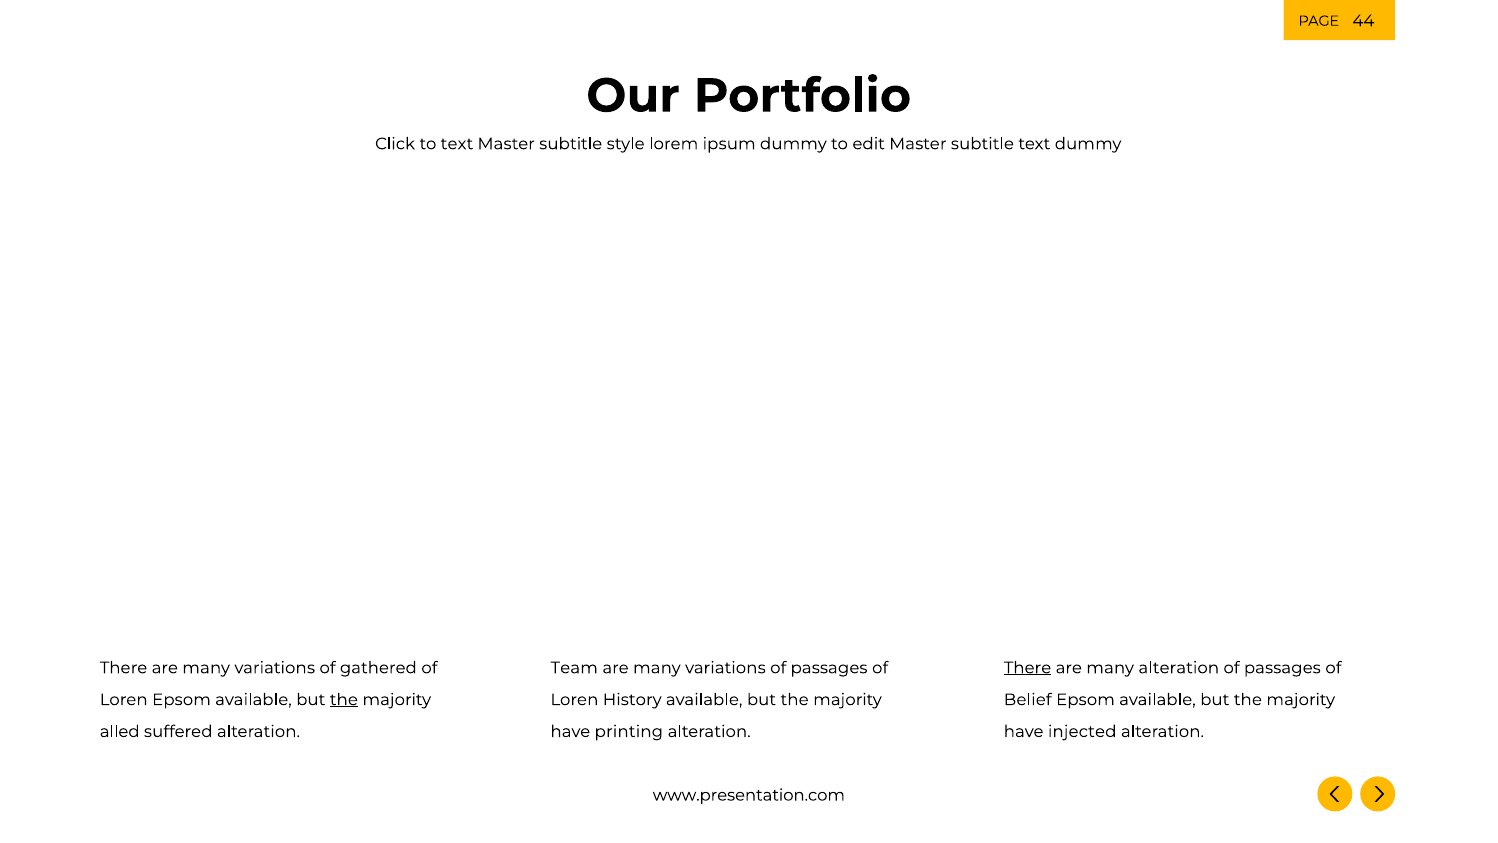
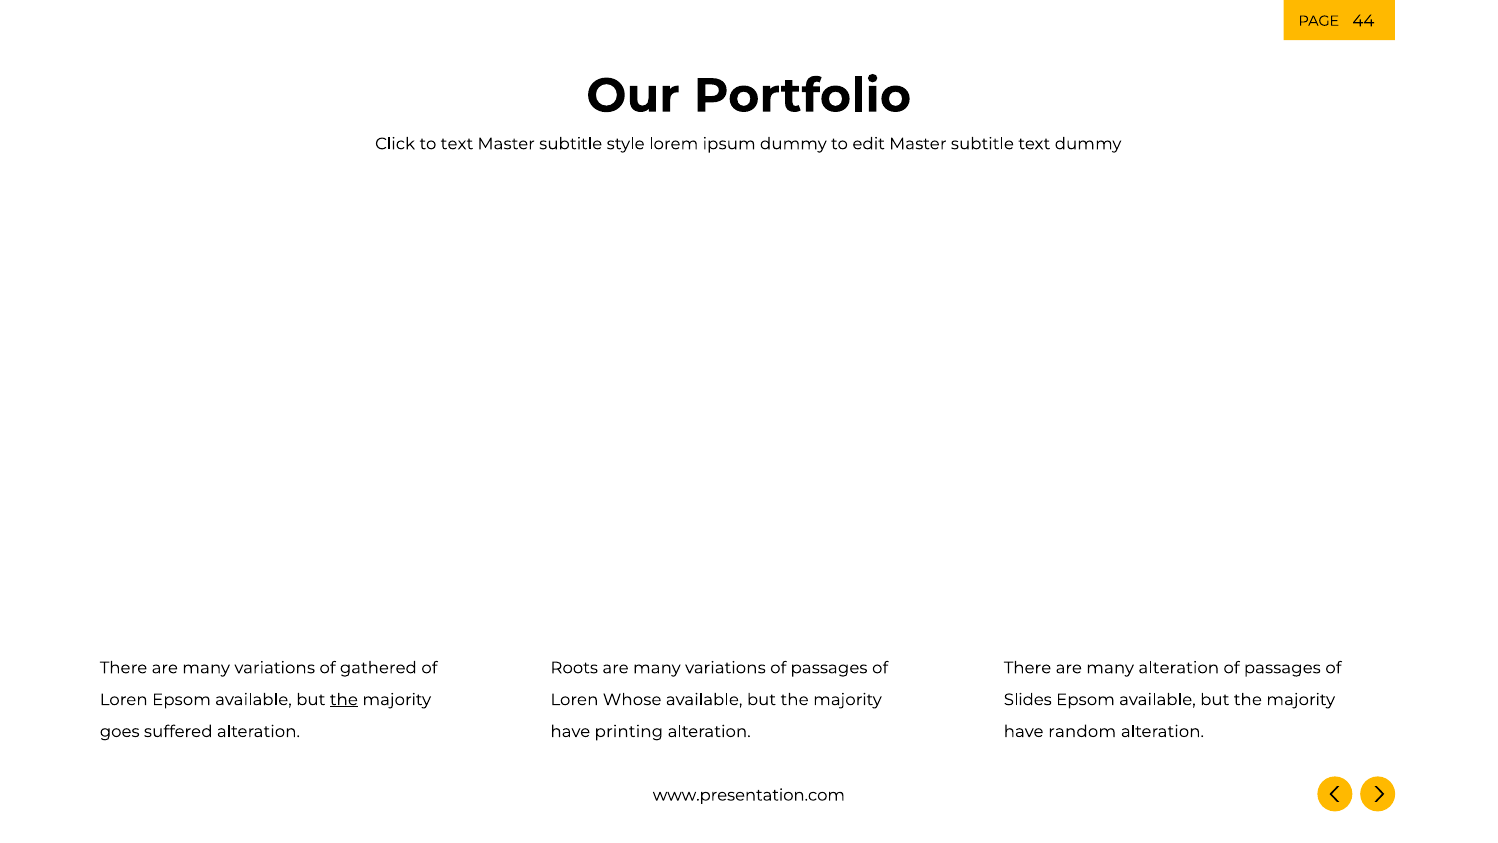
Team: Team -> Roots
There at (1028, 668) underline: present -> none
History: History -> Whose
Belief: Belief -> Slides
alled: alled -> goes
injected: injected -> random
